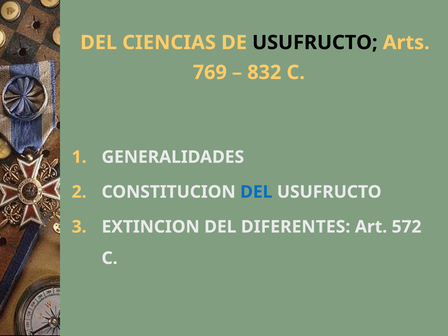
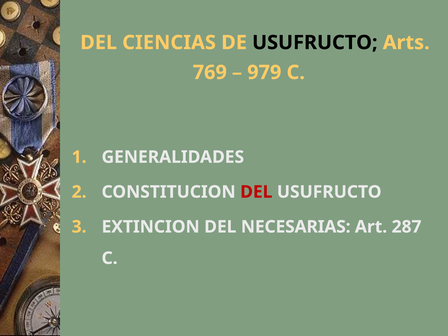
832: 832 -> 979
DEL at (256, 192) colour: blue -> red
DIFERENTES: DIFERENTES -> NECESARIAS
572: 572 -> 287
